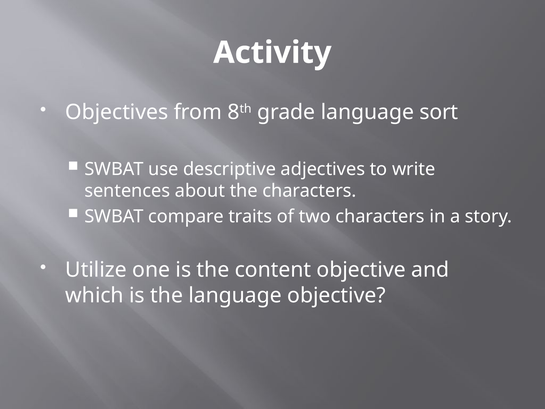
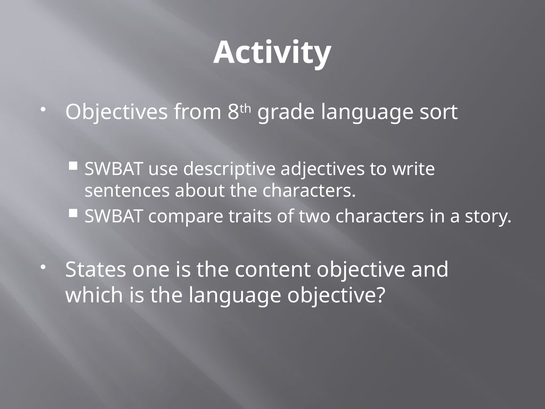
Utilize: Utilize -> States
